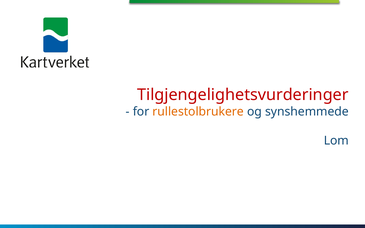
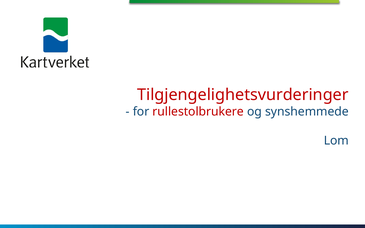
rullestolbrukere colour: orange -> red
